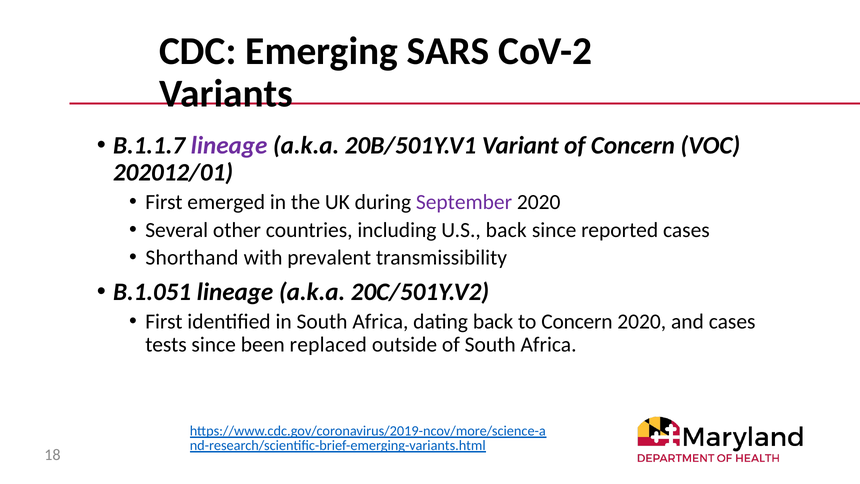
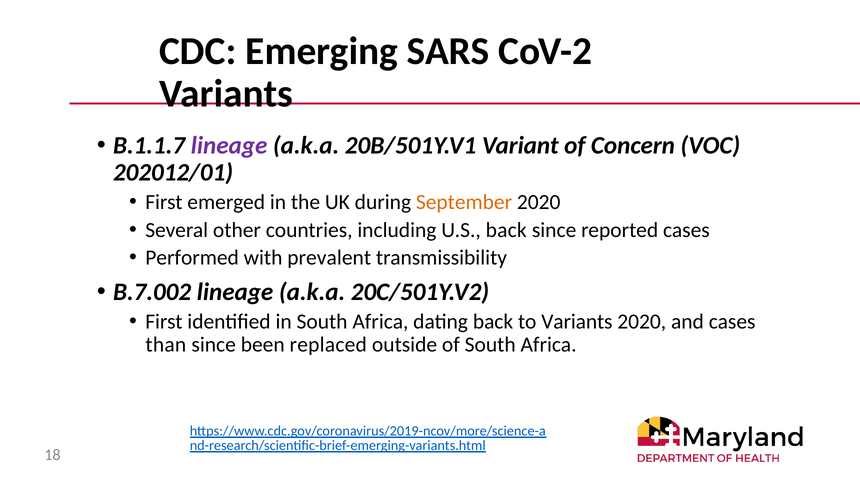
September colour: purple -> orange
Shorthand: Shorthand -> Performed
B.1.051: B.1.051 -> B.7.002
to Concern: Concern -> Variants
tests: tests -> than
